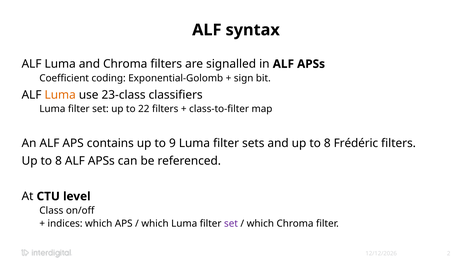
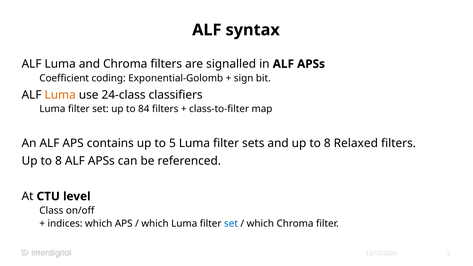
23-class: 23-class -> 24-class
22: 22 -> 84
9: 9 -> 5
Frédéric: Frédéric -> Relaxed
set at (231, 224) colour: purple -> blue
